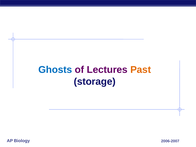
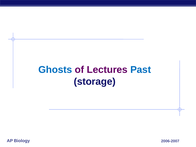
Past colour: orange -> blue
